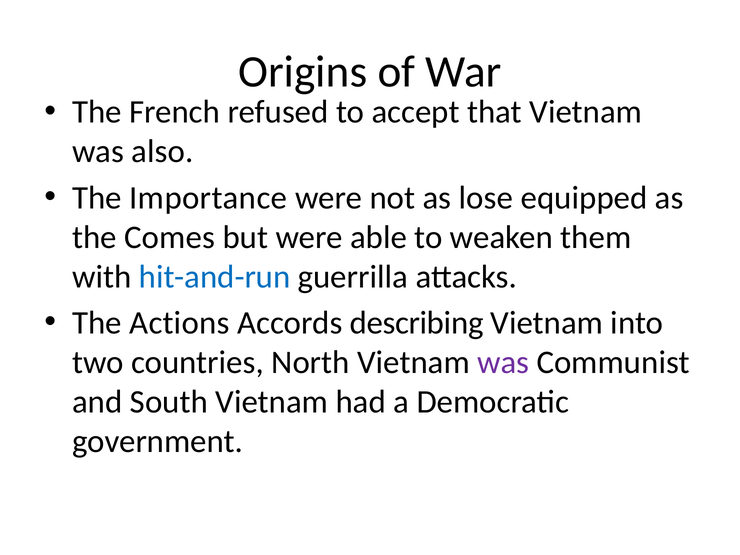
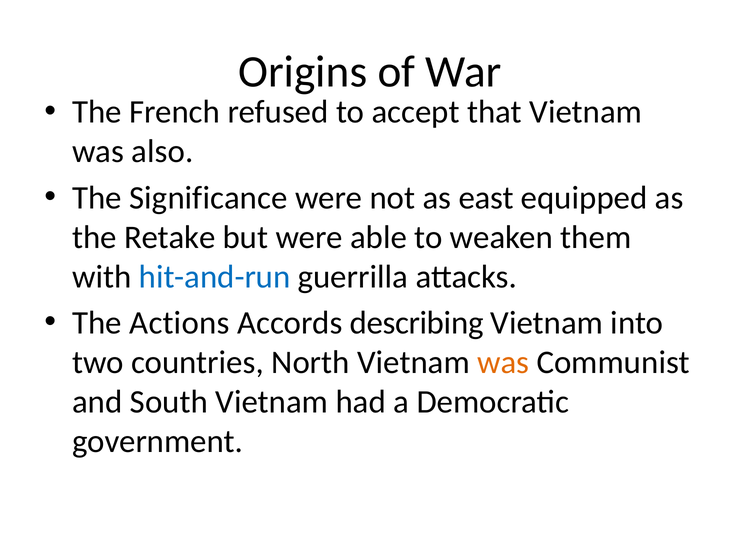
Importance: Importance -> Significance
lose: lose -> east
Comes: Comes -> Retake
was at (503, 362) colour: purple -> orange
